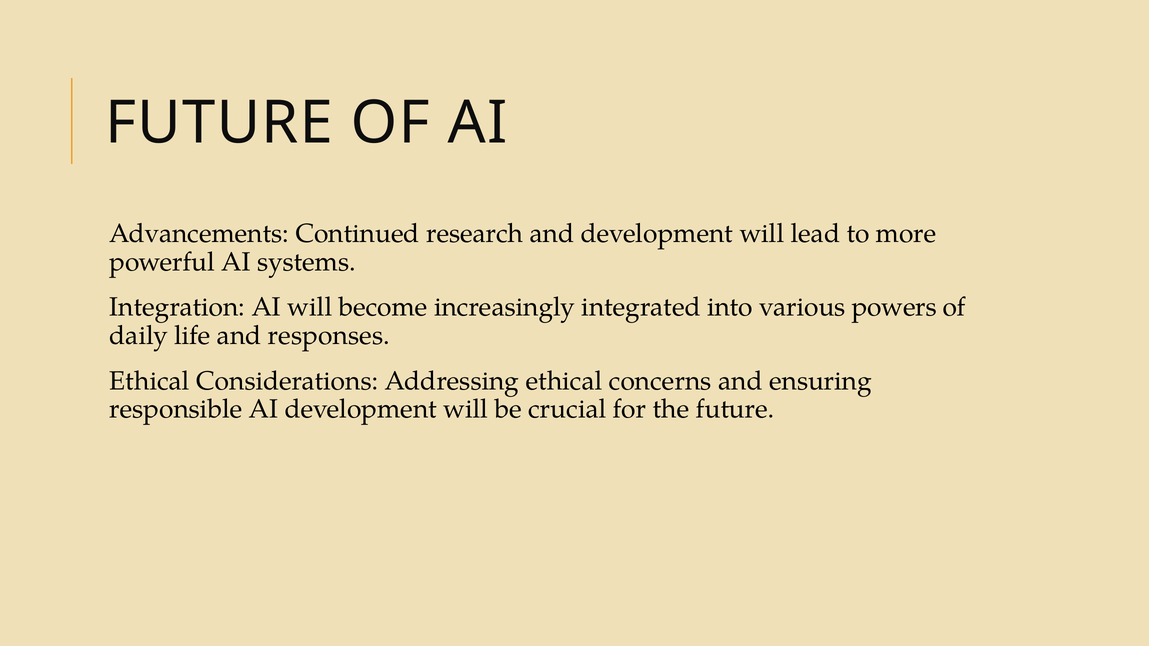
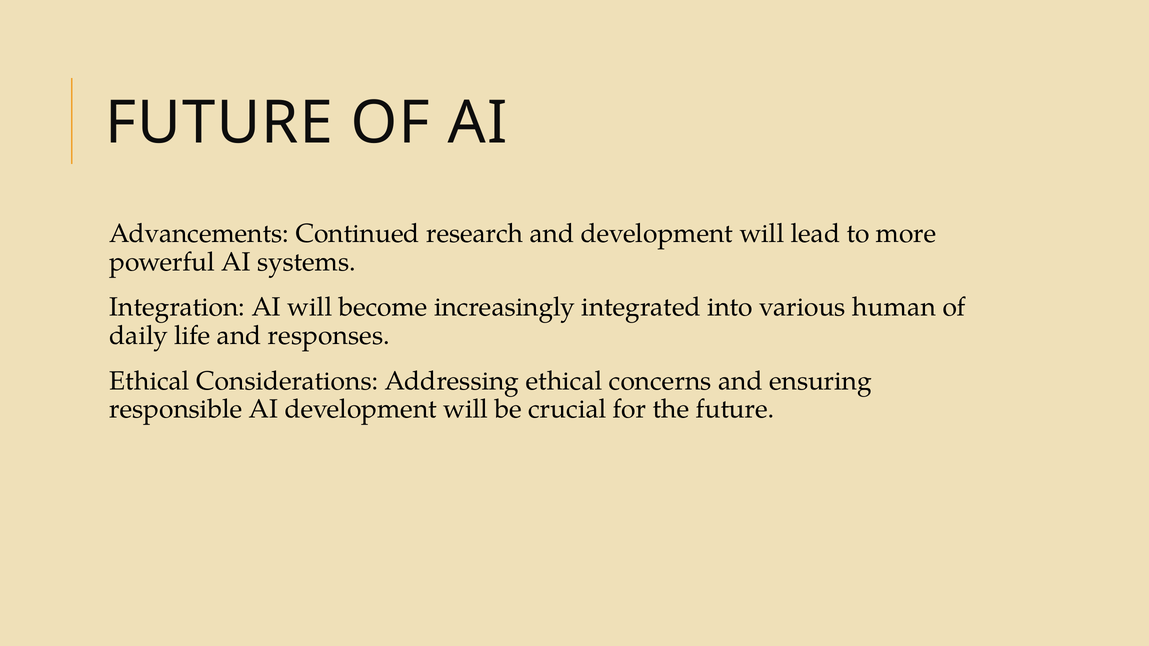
powers: powers -> human
